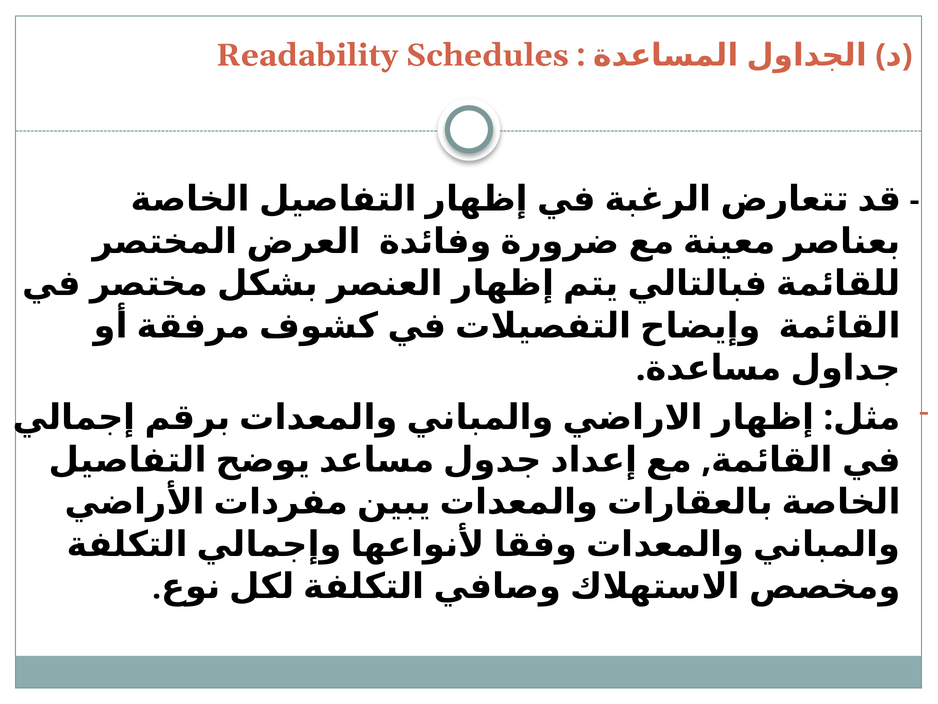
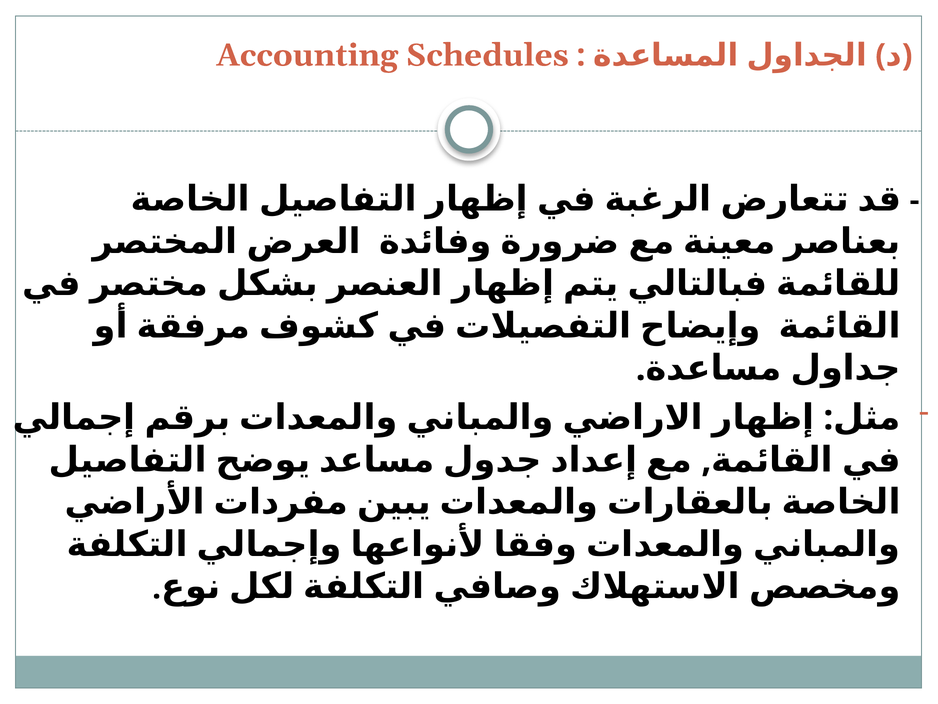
Readability: Readability -> Accounting
